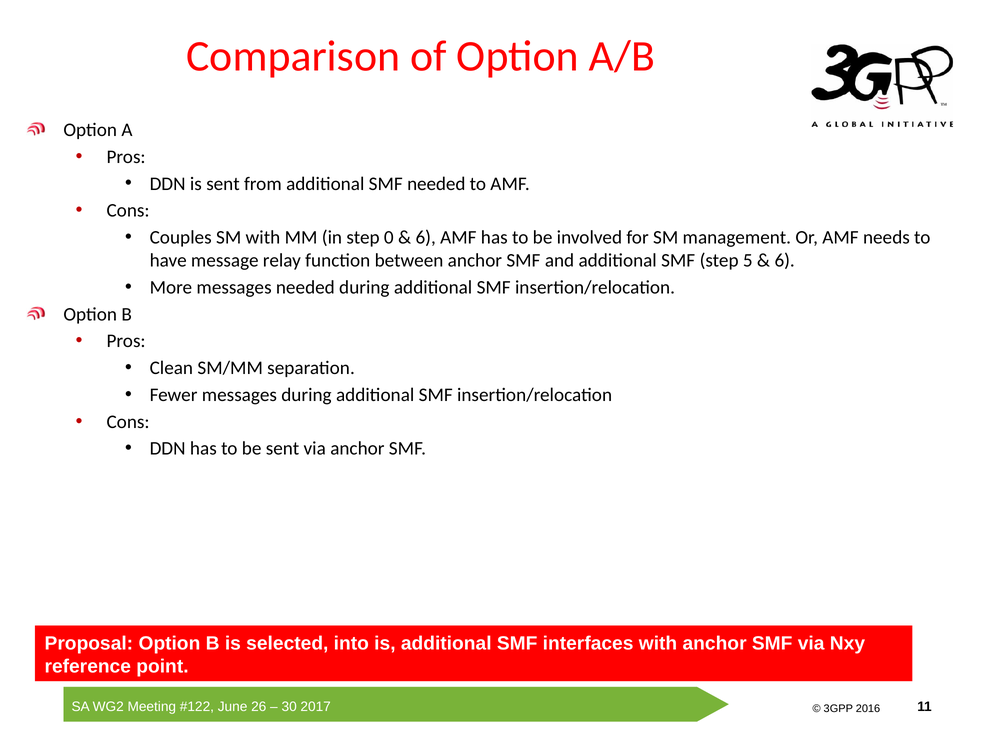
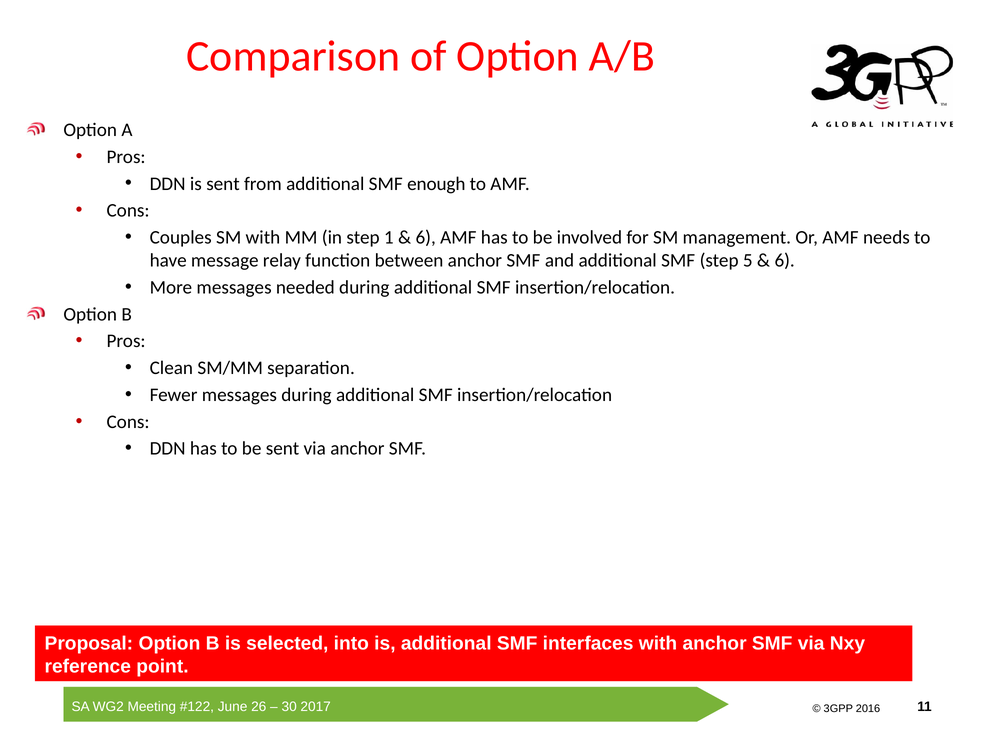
SMF needed: needed -> enough
0: 0 -> 1
